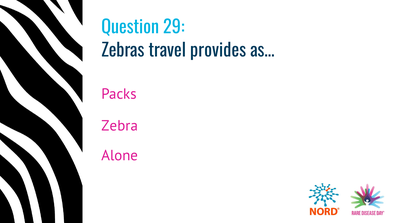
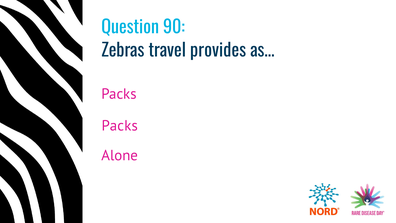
29: 29 -> 90
Zebra at (120, 126): Zebra -> Packs
